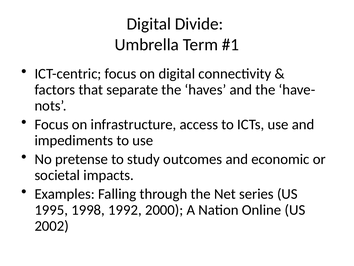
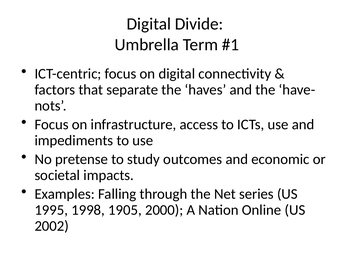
1992: 1992 -> 1905
